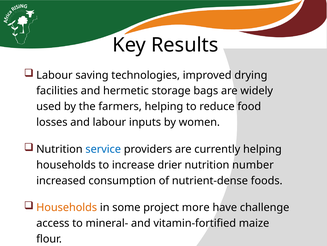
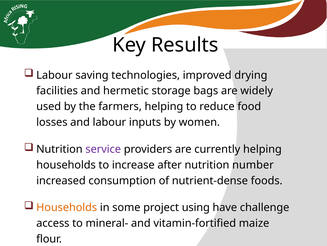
service colour: blue -> purple
drier: drier -> after
more: more -> using
